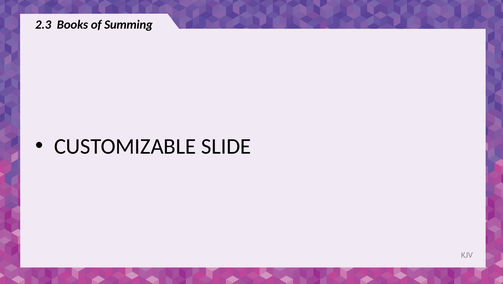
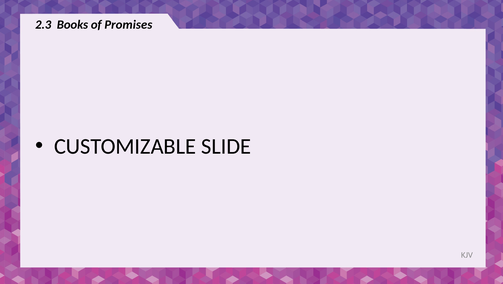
Summing: Summing -> Promises
